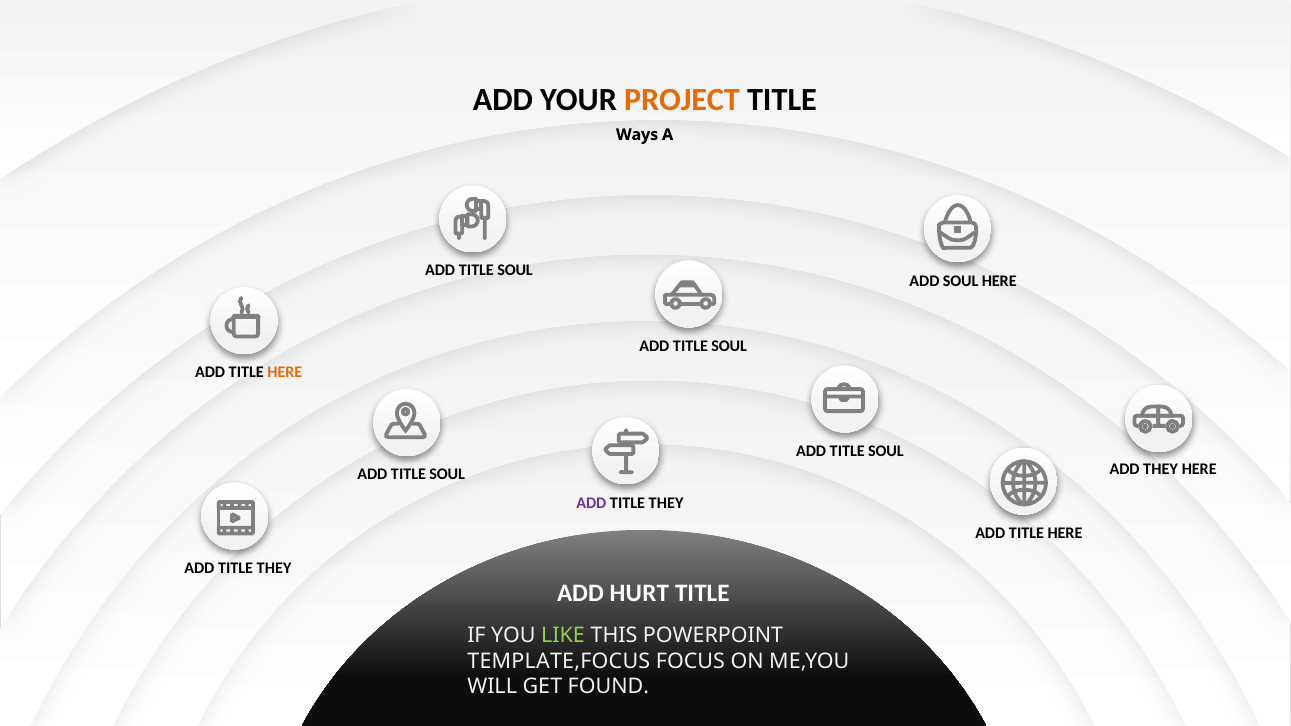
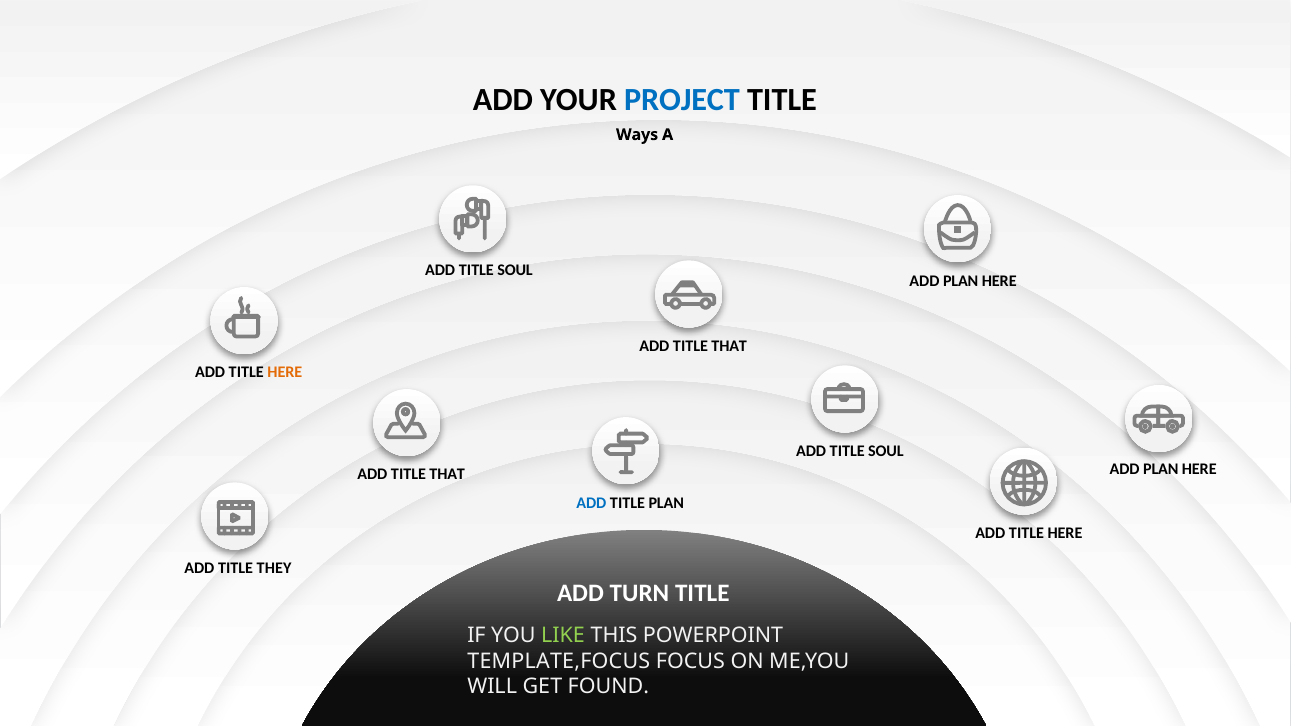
PROJECT colour: orange -> blue
SOUL at (961, 281): SOUL -> PLAN
SOUL at (729, 346): SOUL -> THAT
THEY at (1161, 469): THEY -> PLAN
SOUL at (447, 475): SOUL -> THAT
ADD at (591, 503) colour: purple -> blue
THEY at (666, 503): THEY -> PLAN
HURT: HURT -> TURN
